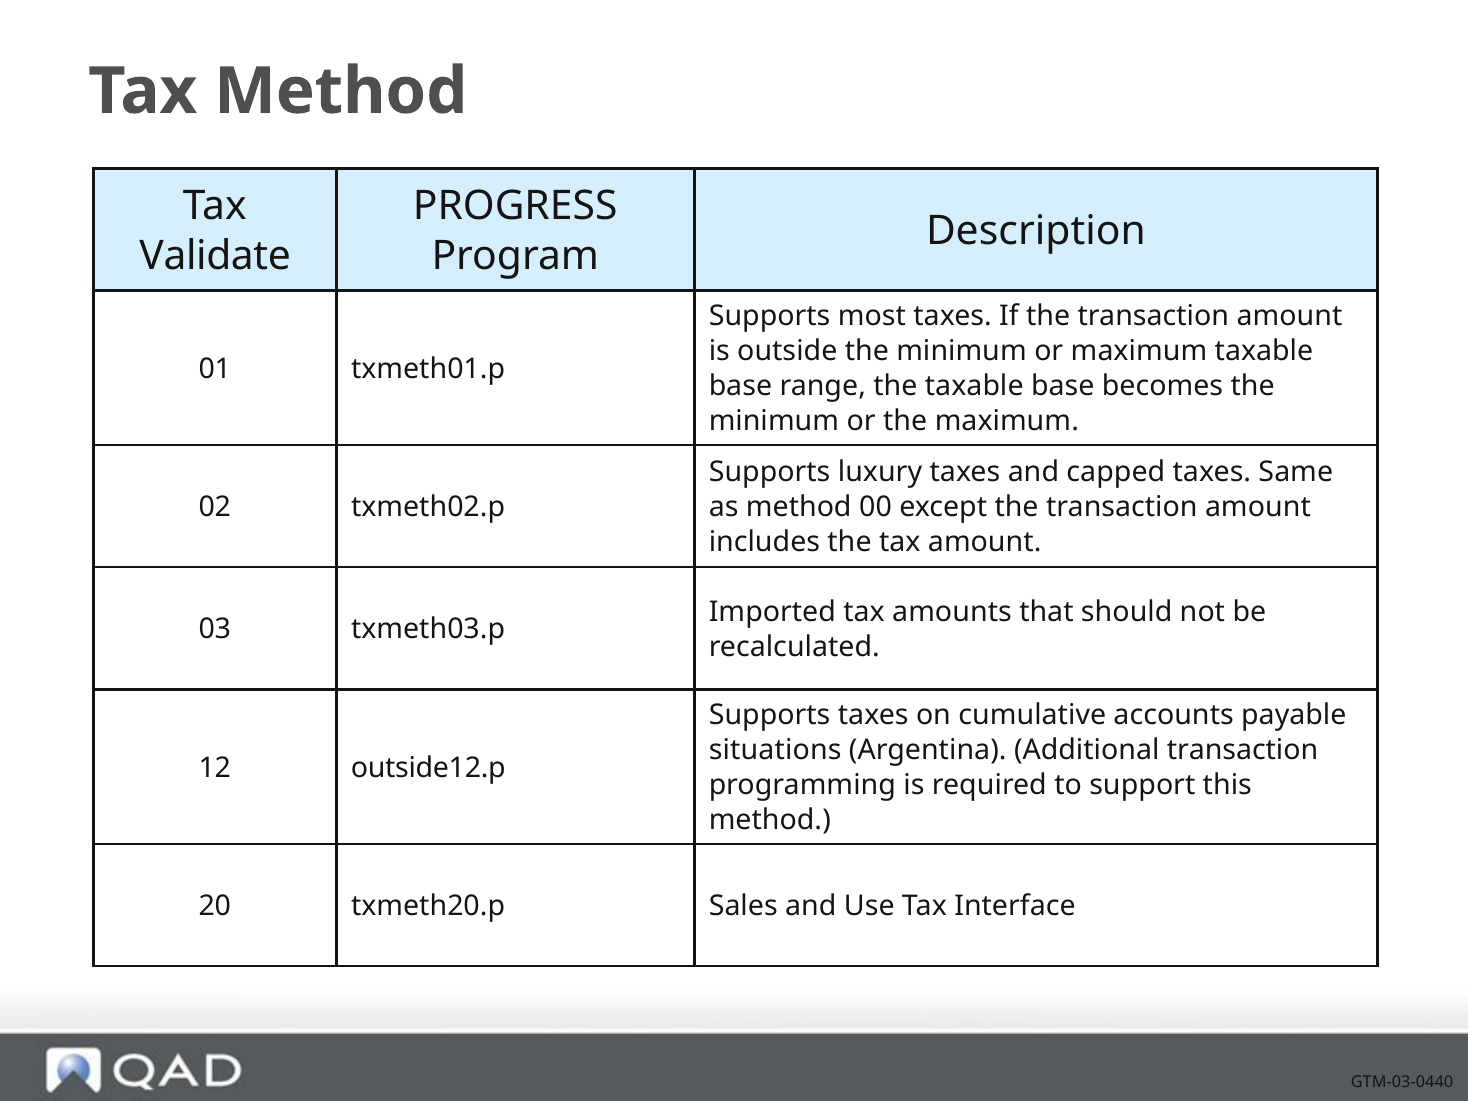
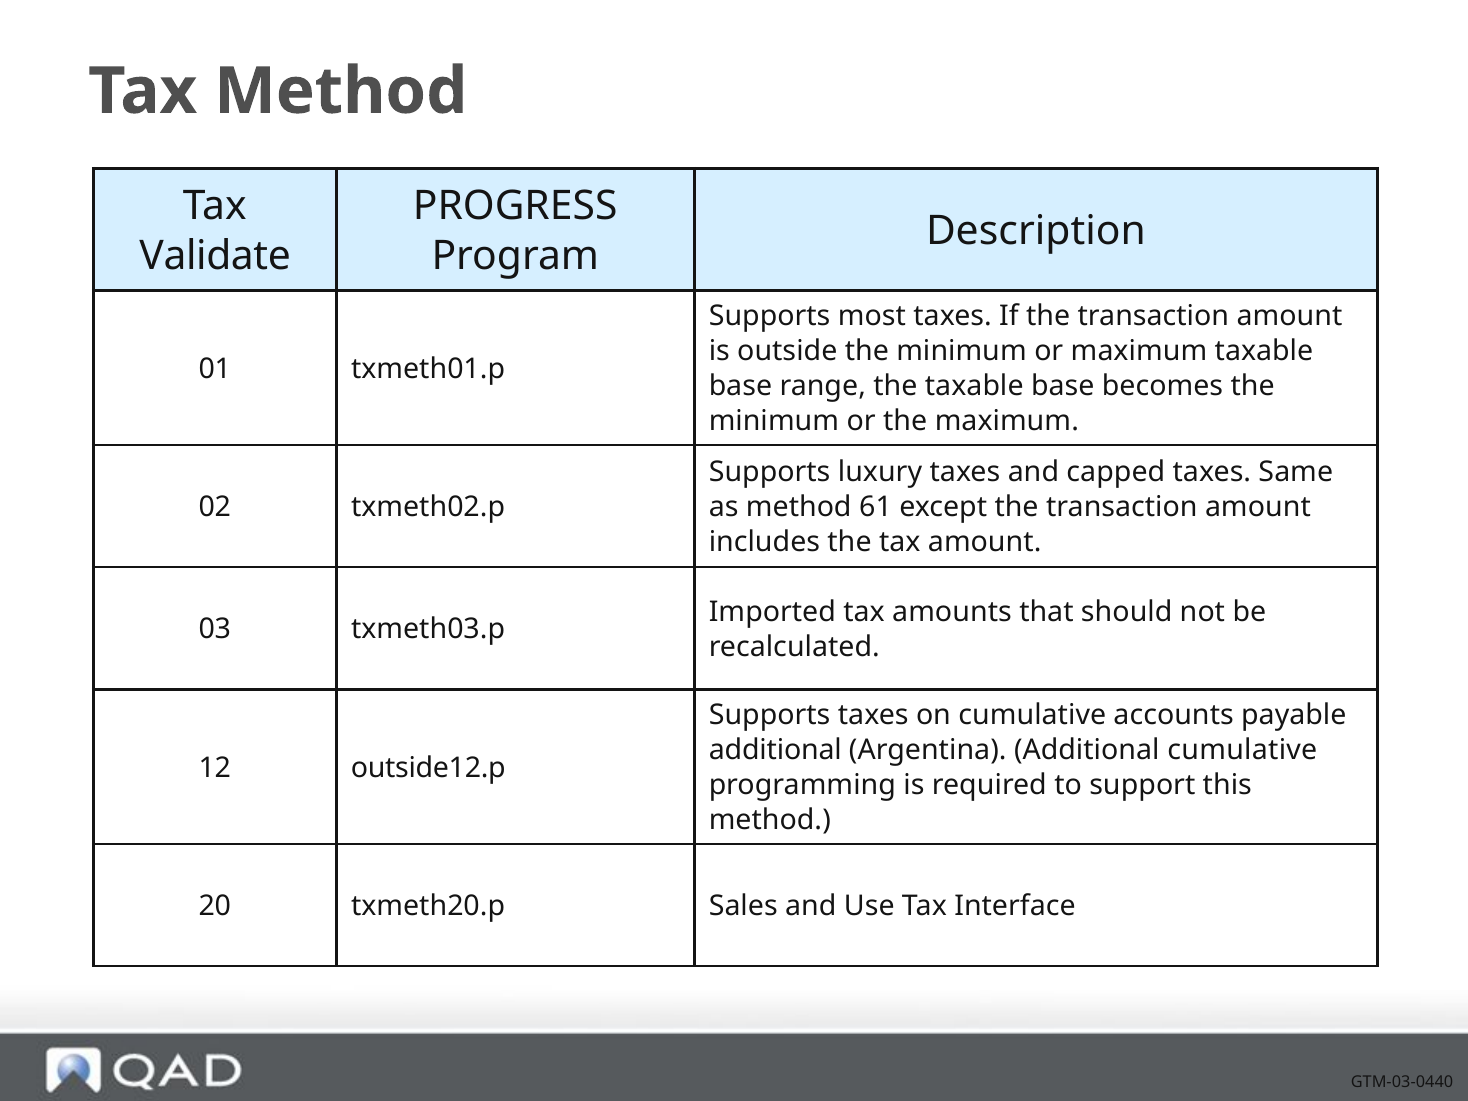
00: 00 -> 61
situations at (775, 750): situations -> additional
Additional transaction: transaction -> cumulative
